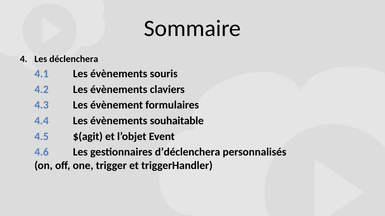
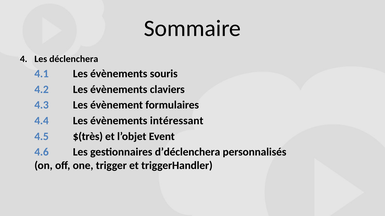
souhaitable: souhaitable -> intéressant
$(agit: $(agit -> $(très
